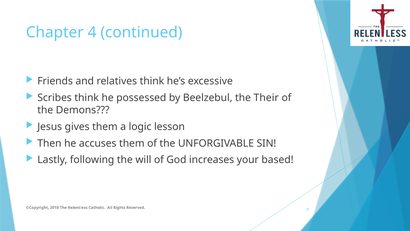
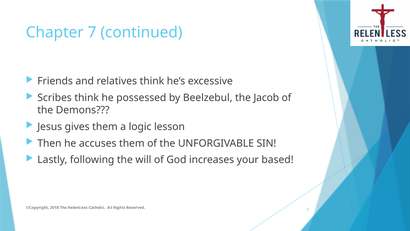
4: 4 -> 7
Their: Their -> Jacob
